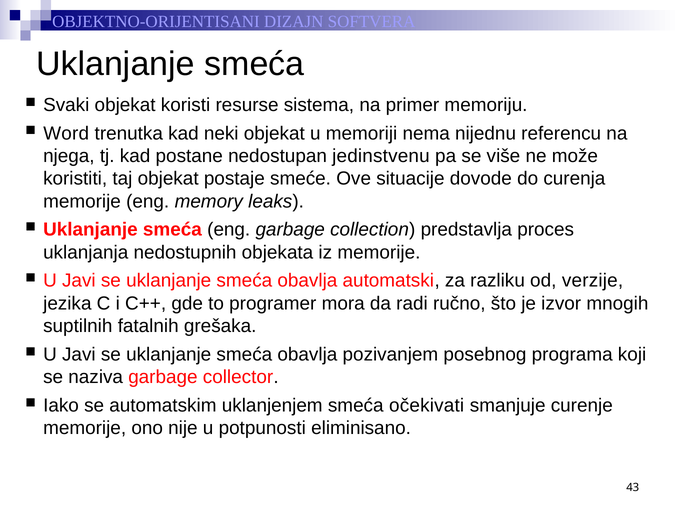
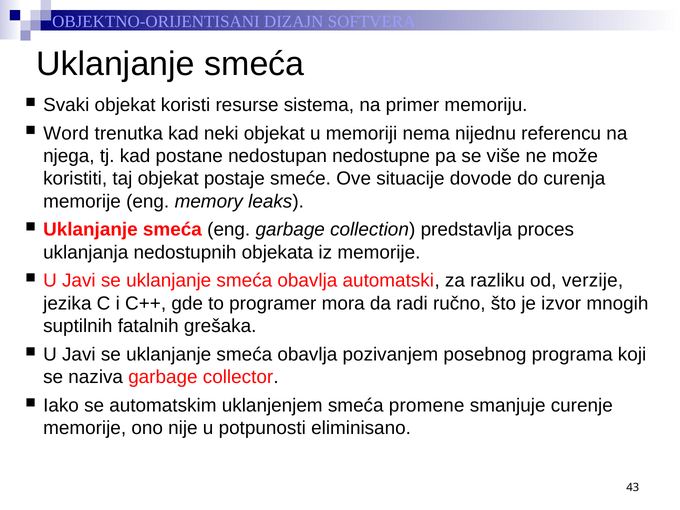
jedinstvenu: jedinstvenu -> nedostupne
očekivati: očekivati -> promene
